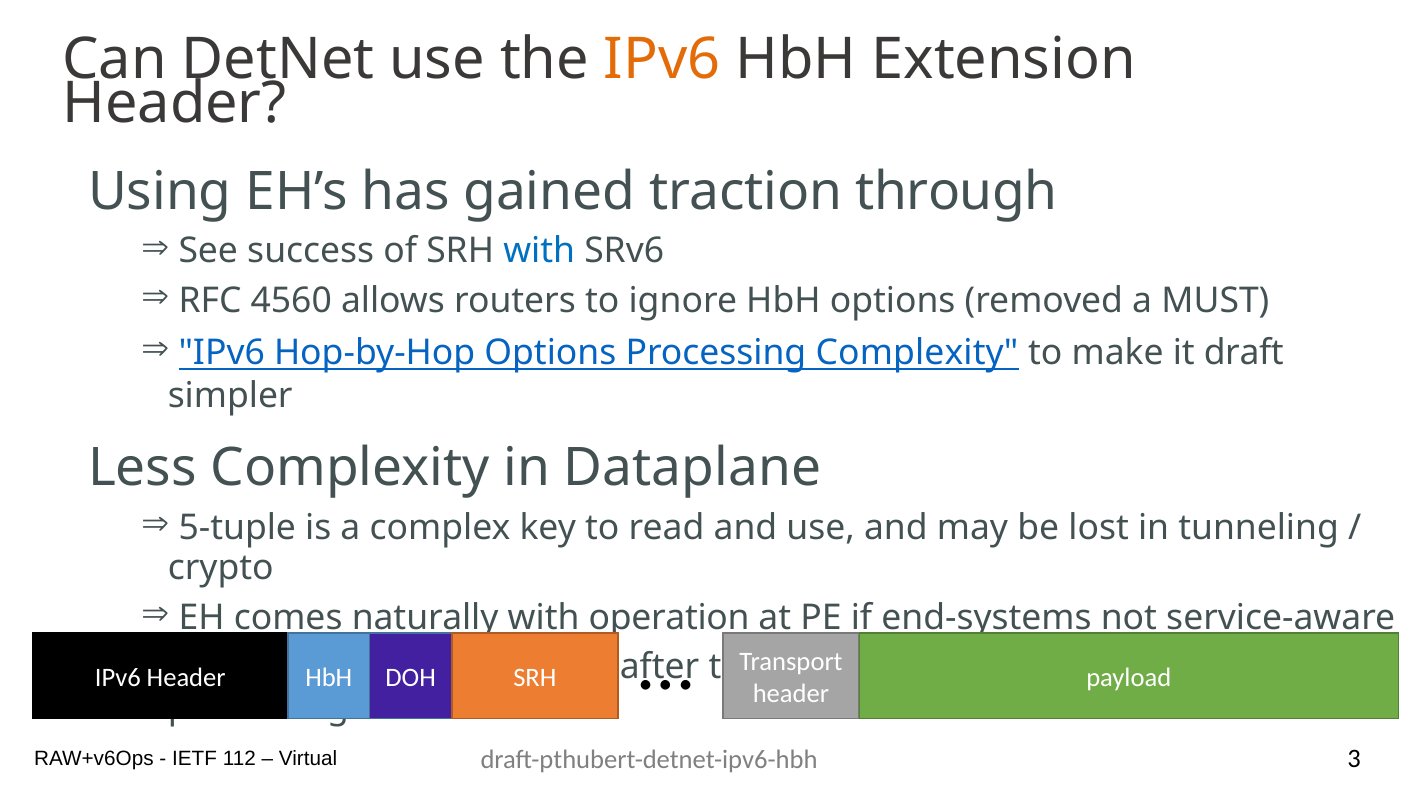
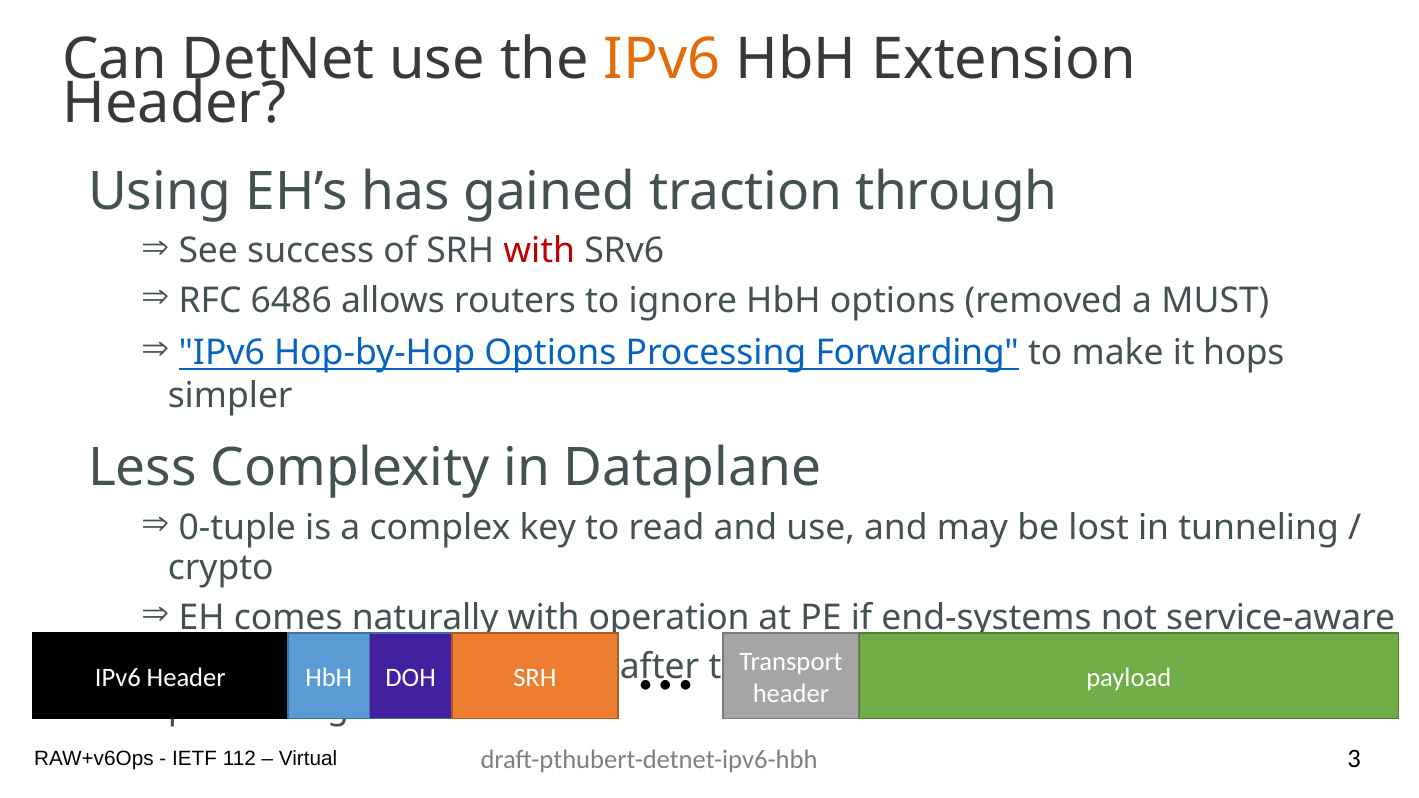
with at (539, 251) colour: blue -> red
4560: 4560 -> 6486
Processing Complexity: Complexity -> Forwarding
draft: draft -> hops
5-tuple: 5-tuple -> 0-tuple
